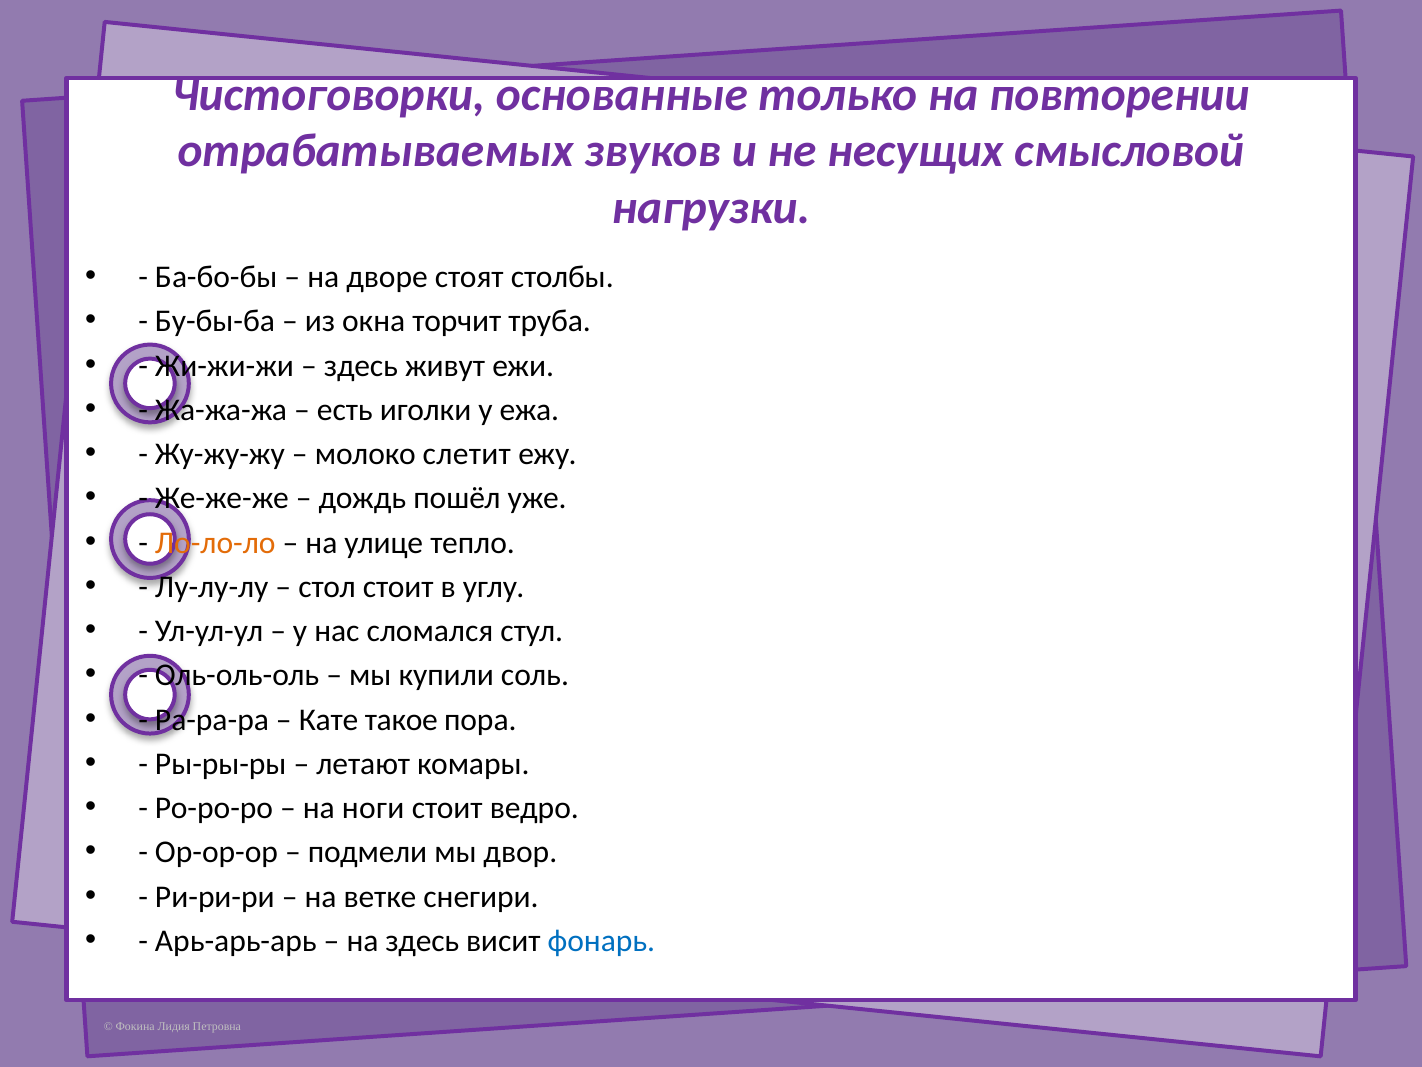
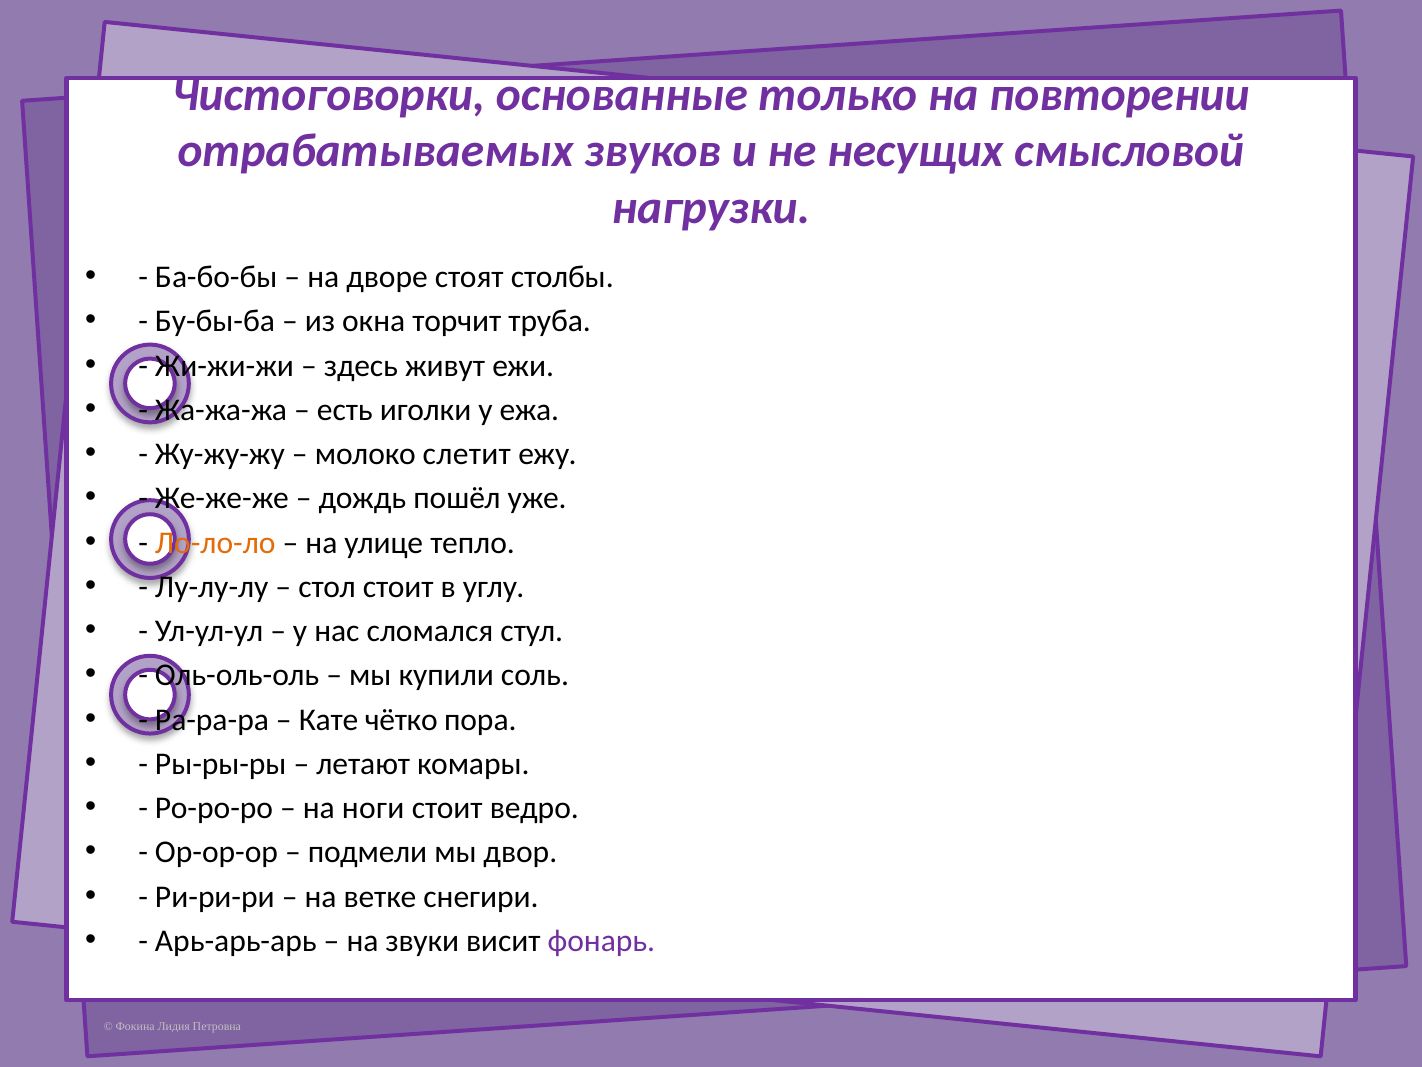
такое: такое -> чётко
на здесь: здесь -> звуки
фонарь colour: blue -> purple
